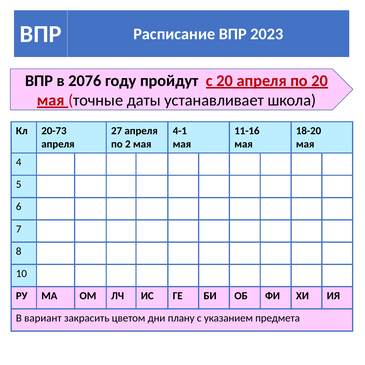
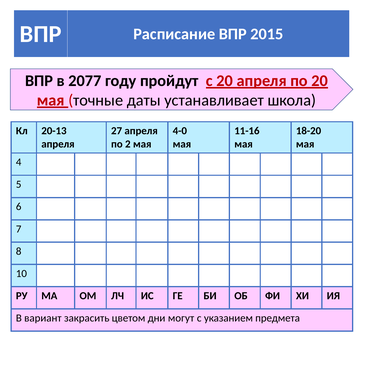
2023: 2023 -> 2015
2076: 2076 -> 2077
20-73: 20-73 -> 20-13
4-1: 4-1 -> 4-0
плану: плану -> могут
